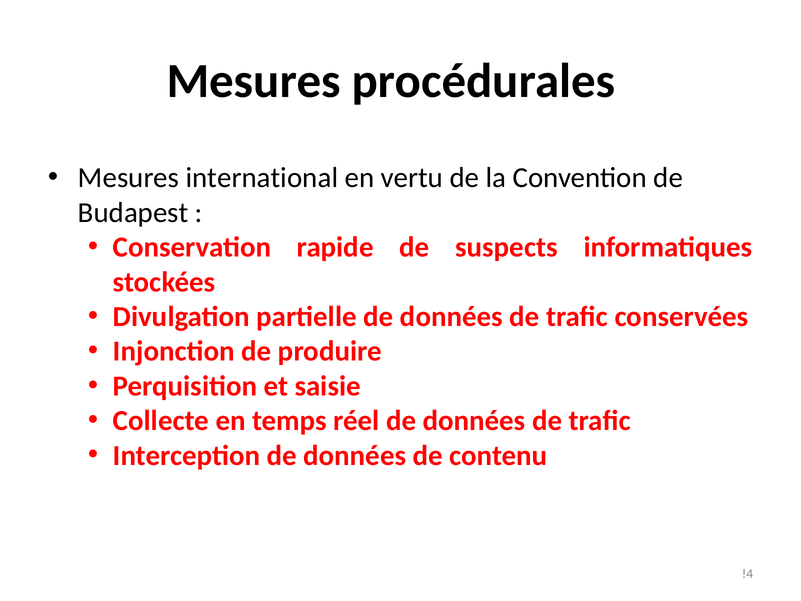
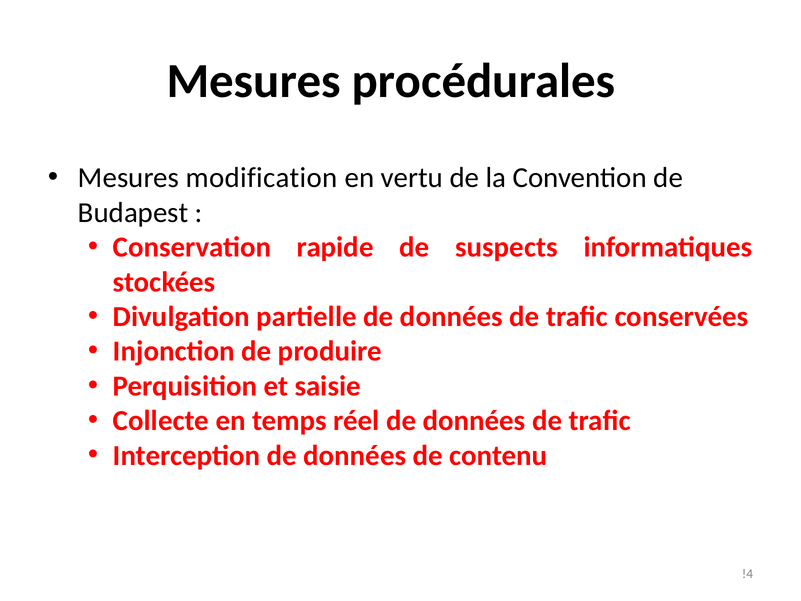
international: international -> modification
